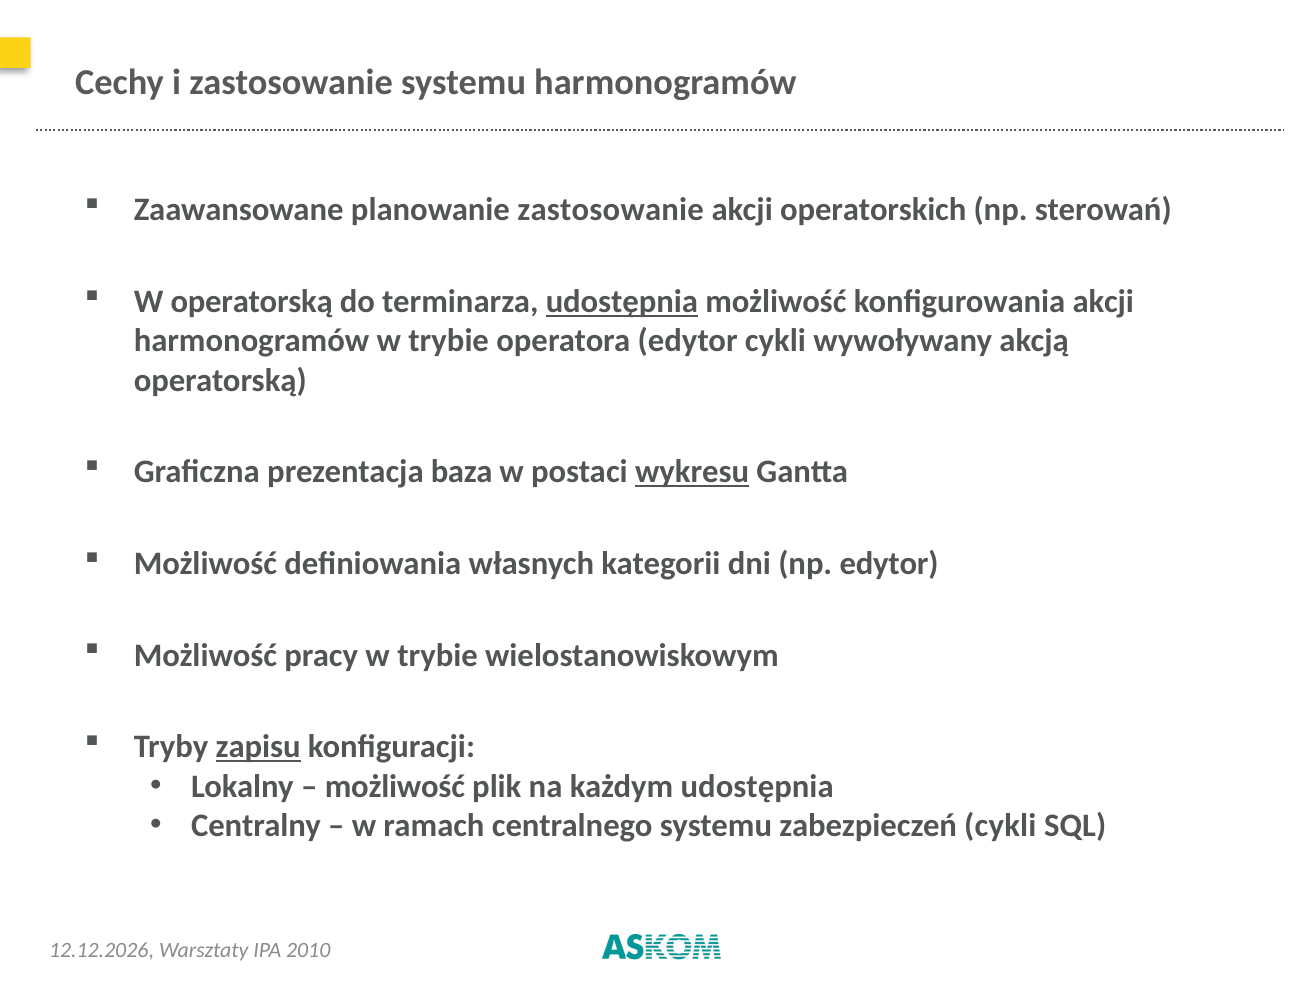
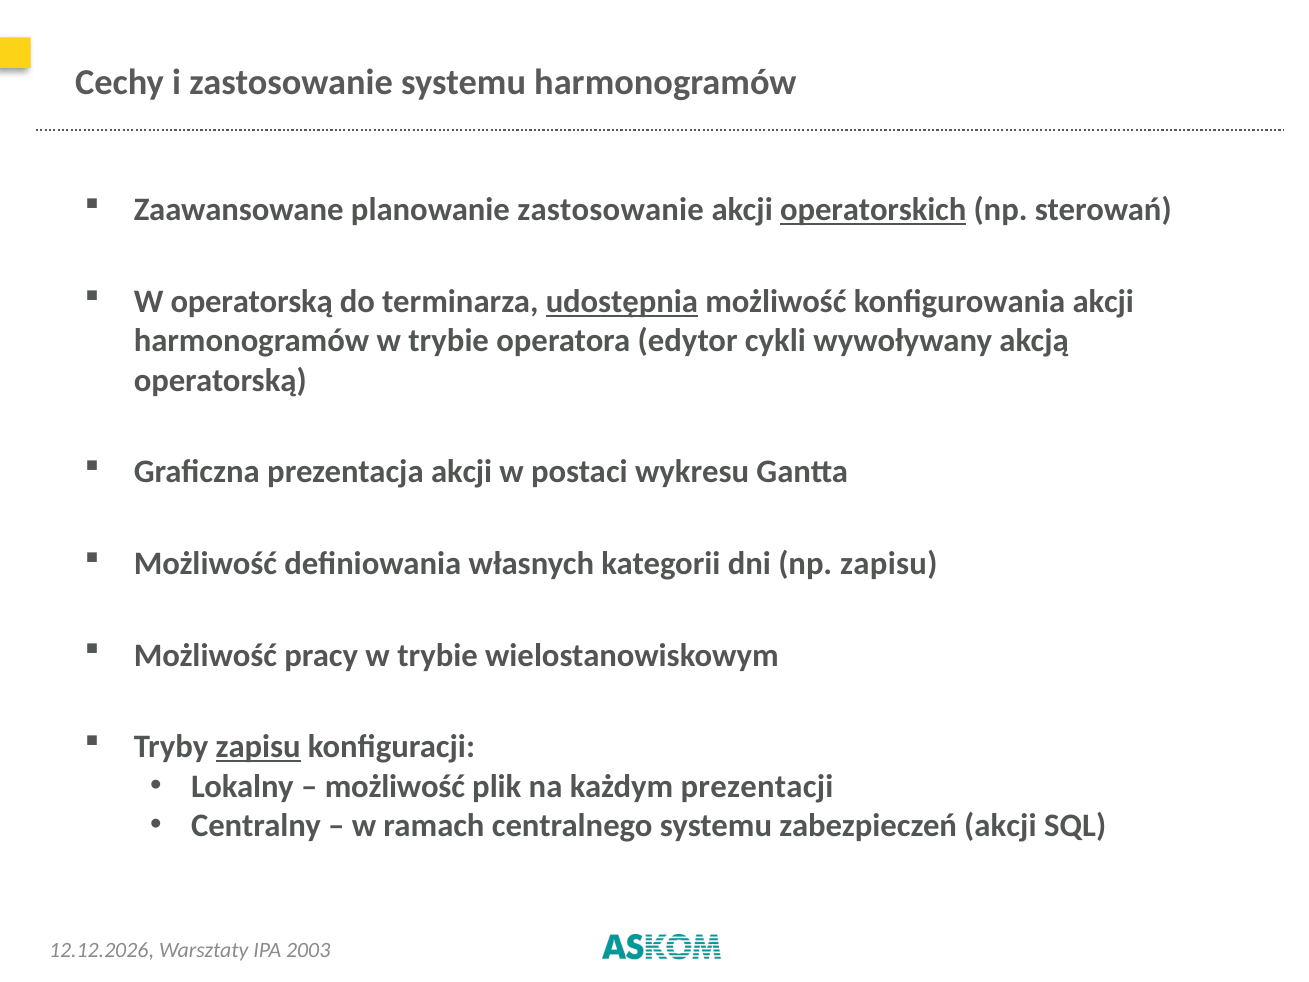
operatorskich underline: none -> present
prezentacja baza: baza -> akcji
wykresu underline: present -> none
np edytor: edytor -> zapisu
każdym udostępnia: udostępnia -> prezentacji
zabezpieczeń cykli: cykli -> akcji
2010: 2010 -> 2003
